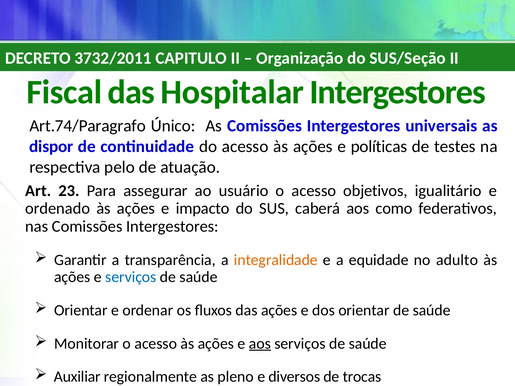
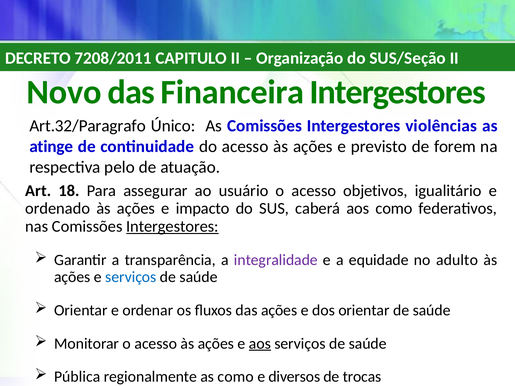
3732/2011: 3732/2011 -> 7208/2011
Fiscal: Fiscal -> Novo
Hospitalar: Hospitalar -> Financeira
Art.74/Paragrafo: Art.74/Paragrafo -> Art.32/Paragrafo
universais: universais -> violências
dispor: dispor -> atinge
políticas: políticas -> previsto
testes: testes -> forem
23: 23 -> 18
Intergestores at (172, 226) underline: none -> present
integralidade colour: orange -> purple
Auxiliar: Auxiliar -> Pública
as pleno: pleno -> como
